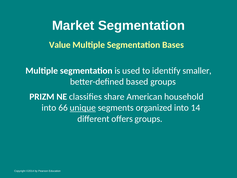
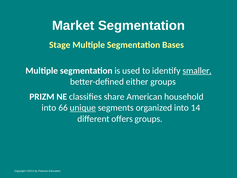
Value: Value -> Stage
smaller underline: none -> present
based: based -> either
